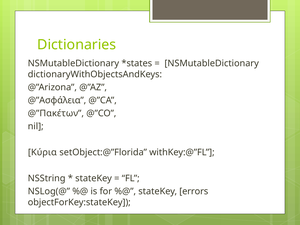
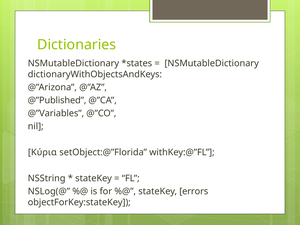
@”Ασφάλεια: @”Ασφάλεια -> @”Published
@”Πακέτων: @”Πακέτων -> @”Variables
